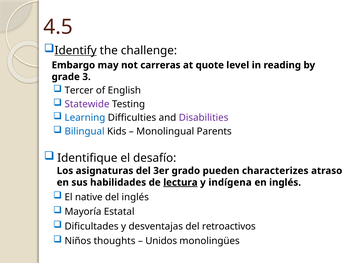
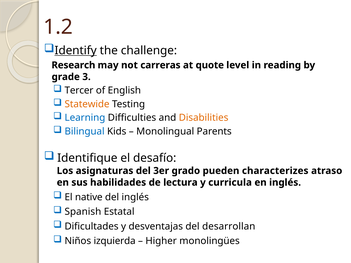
4.5: 4.5 -> 1.2
Embargo: Embargo -> Research
Statewide colour: purple -> orange
Disabilities colour: purple -> orange
lectura underline: present -> none
indígena: indígena -> curricula
Mayoría: Mayoría -> Spanish
retroactivos: retroactivos -> desarrollan
thoughts: thoughts -> izquierda
Unidos: Unidos -> Higher
